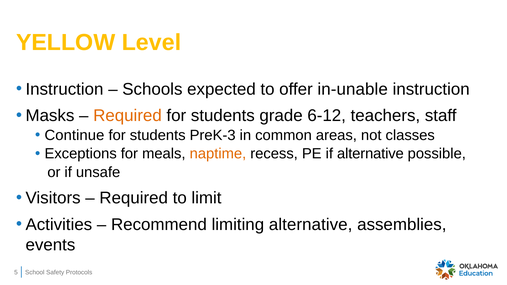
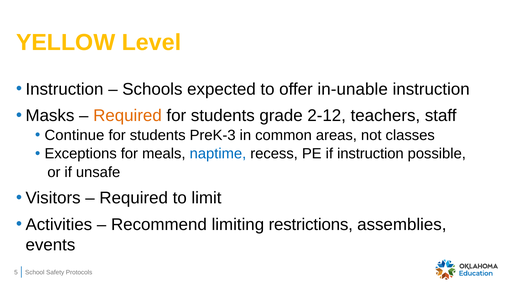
6-12: 6-12 -> 2-12
naptime colour: orange -> blue
if alternative: alternative -> instruction
limiting alternative: alternative -> restrictions
